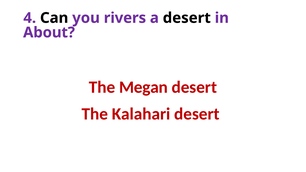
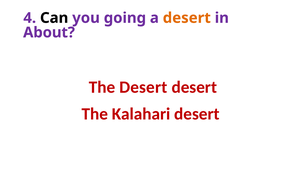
rivers: rivers -> going
desert at (187, 18) colour: black -> orange
The Megan: Megan -> Desert
